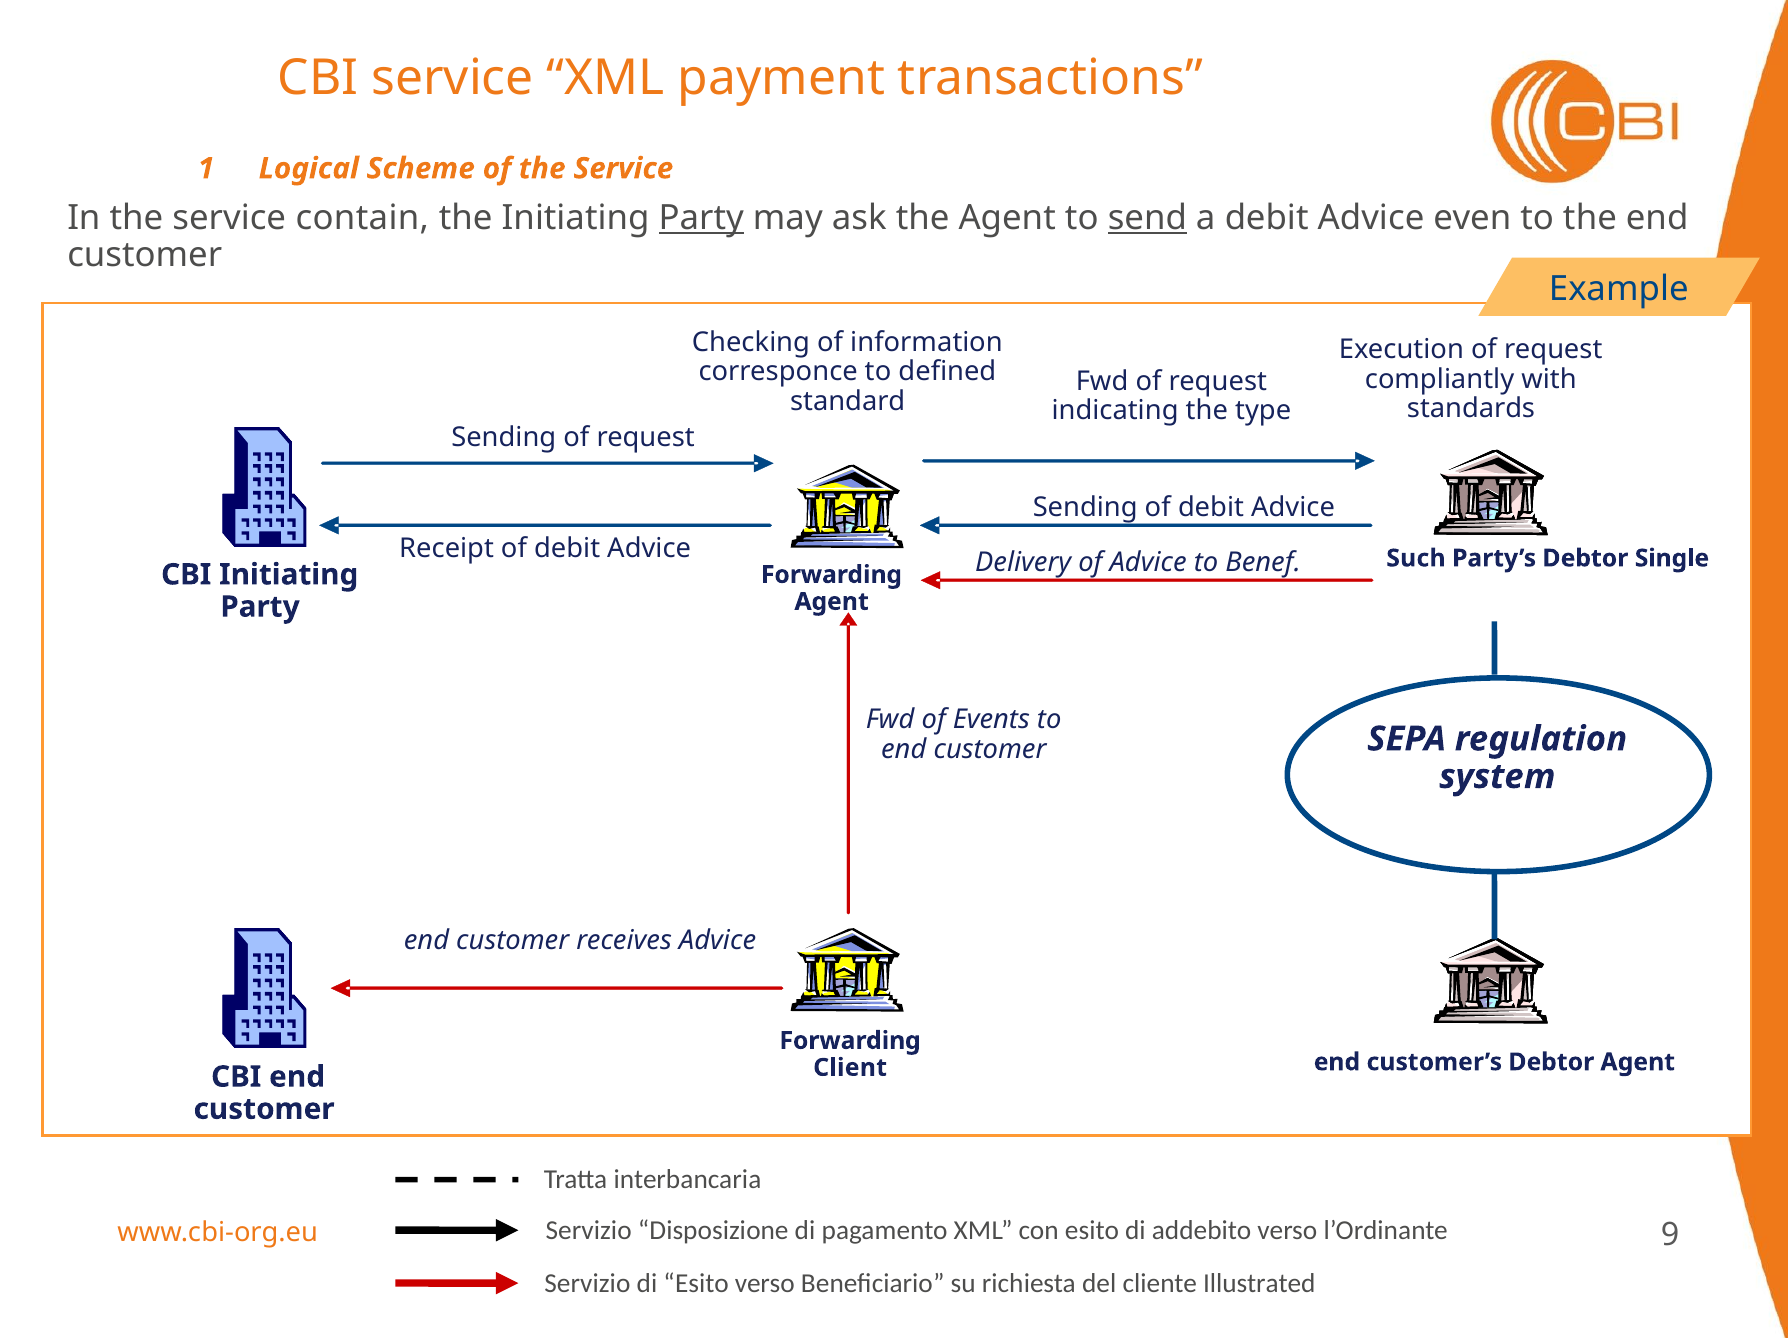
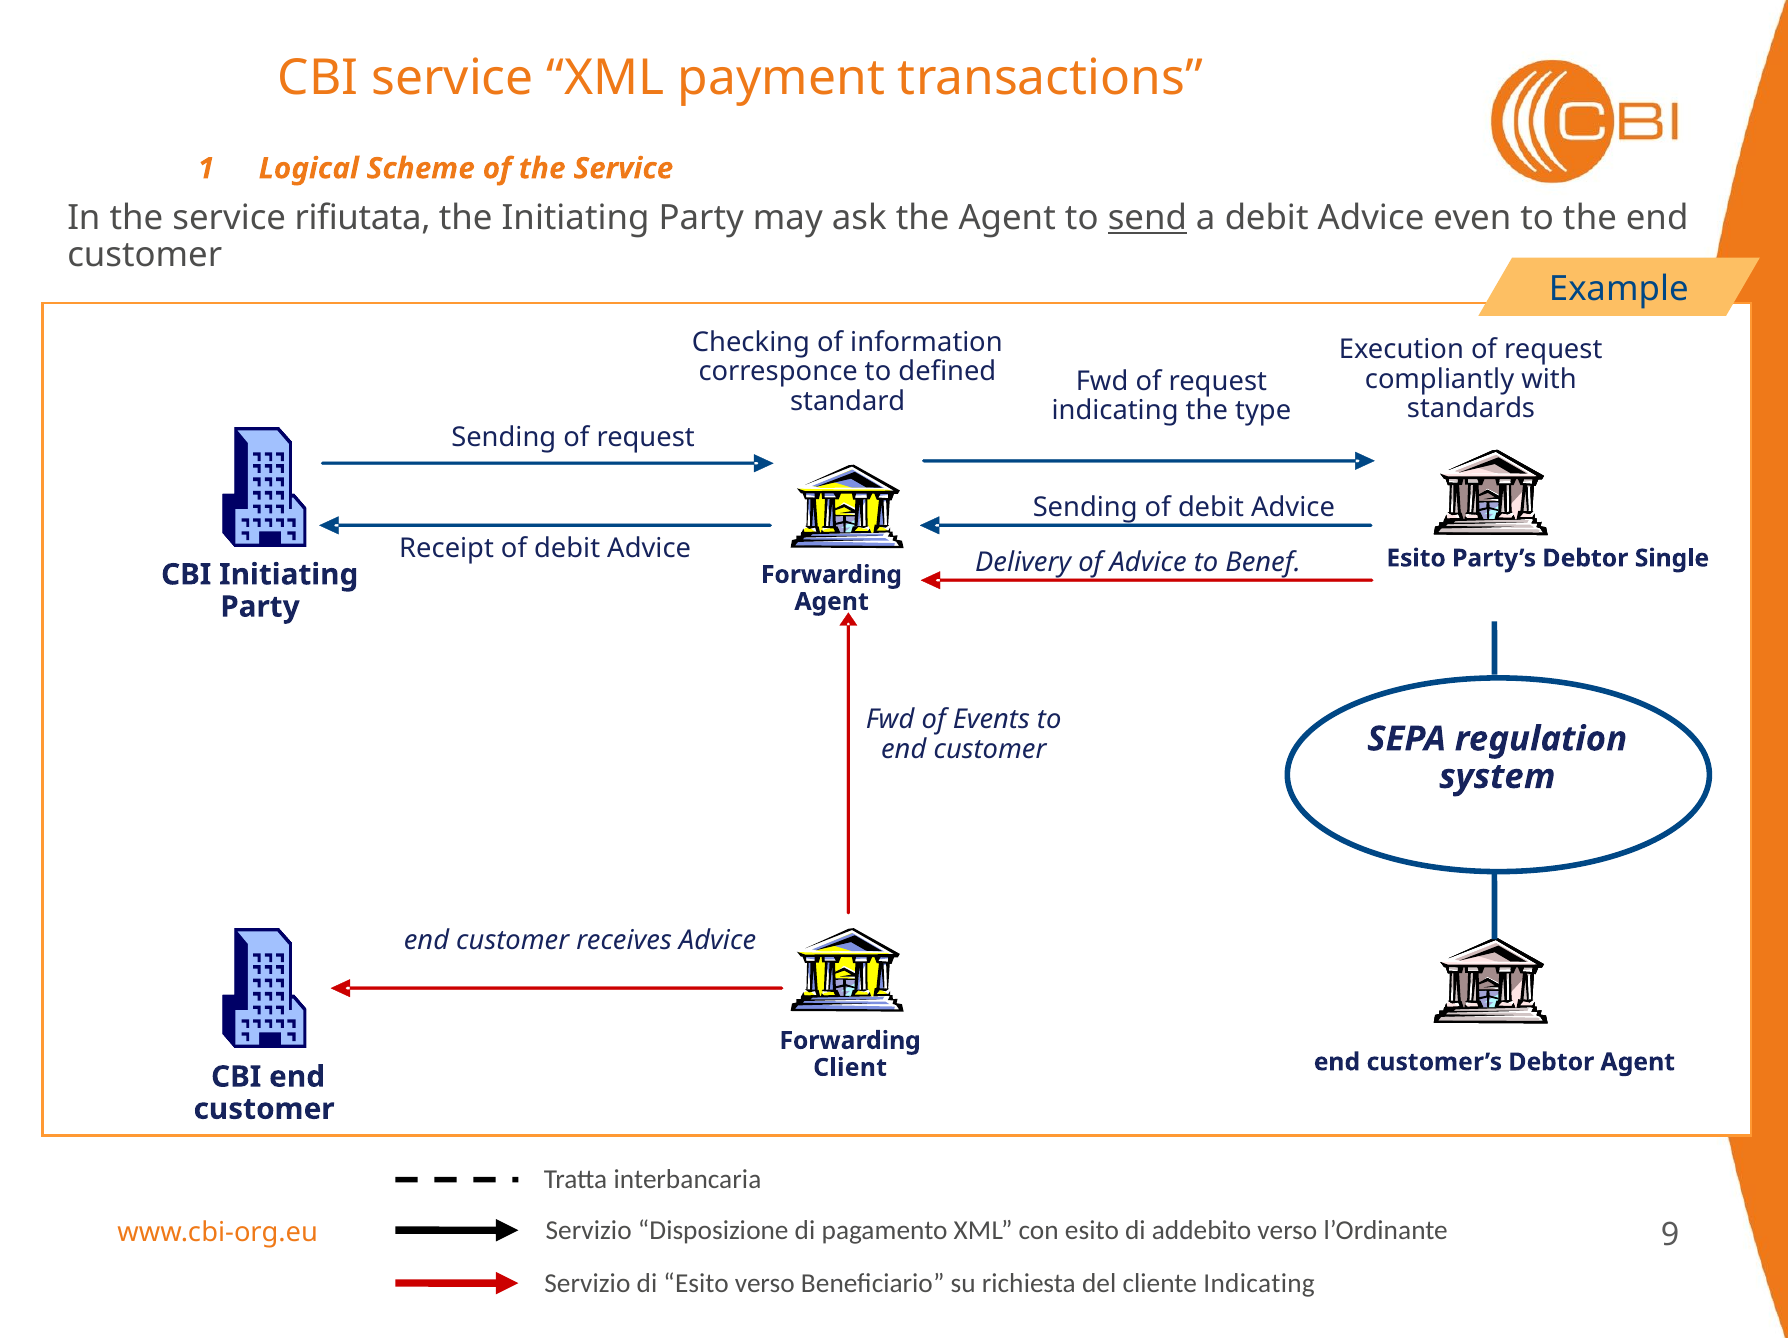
contain: contain -> rifiutata
Party at (701, 218) underline: present -> none
Such at (1416, 558): Such -> Esito
cliente Illustrated: Illustrated -> Indicating
